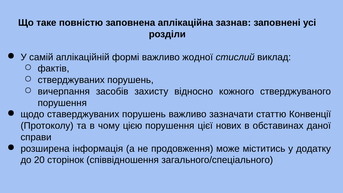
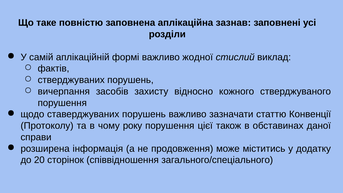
цією: цією -> року
нових: нових -> також
